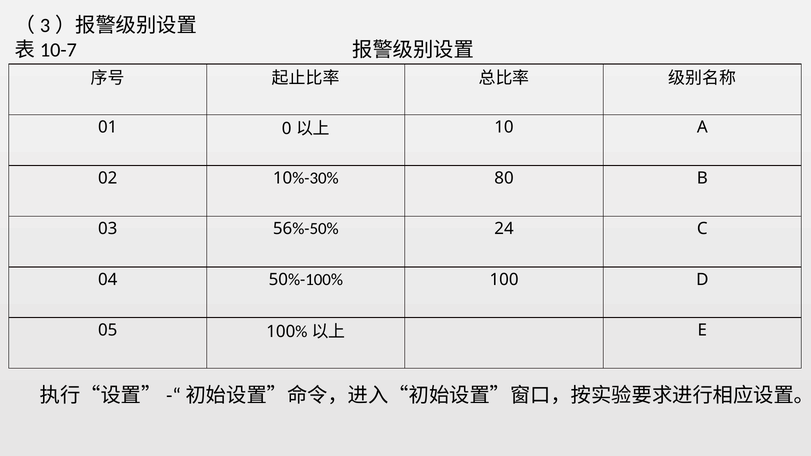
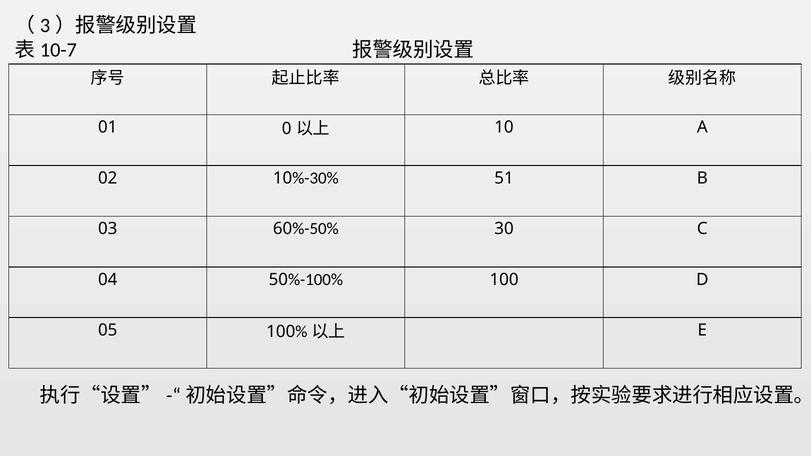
80: 80 -> 51
56: 56 -> 60
24: 24 -> 30
